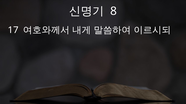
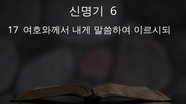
8: 8 -> 6
